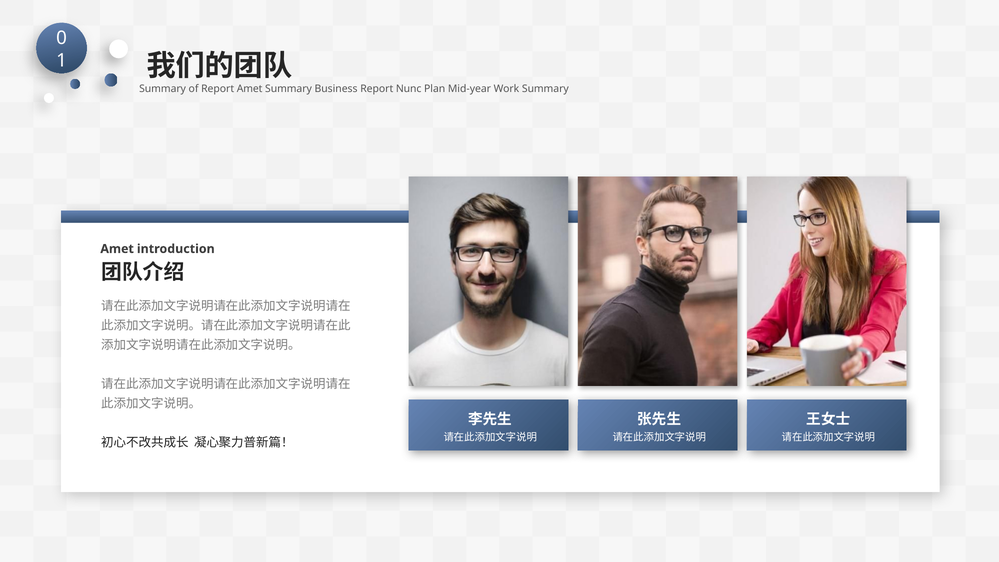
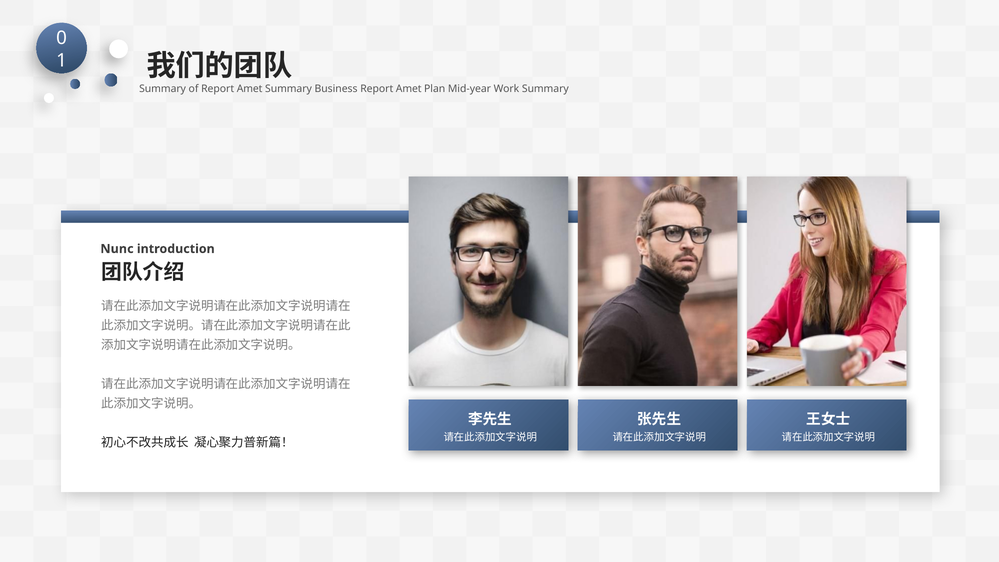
Business Report Nunc: Nunc -> Amet
Amet at (117, 249): Amet -> Nunc
